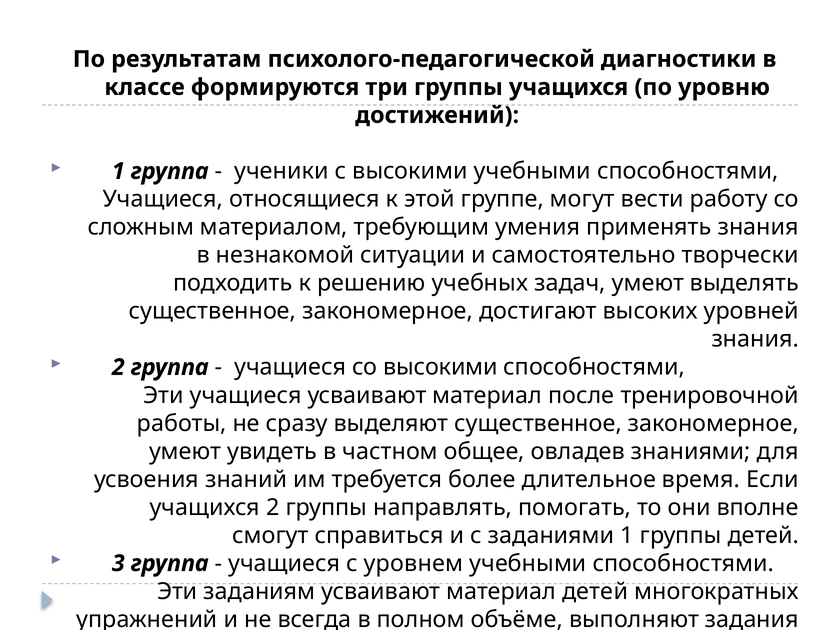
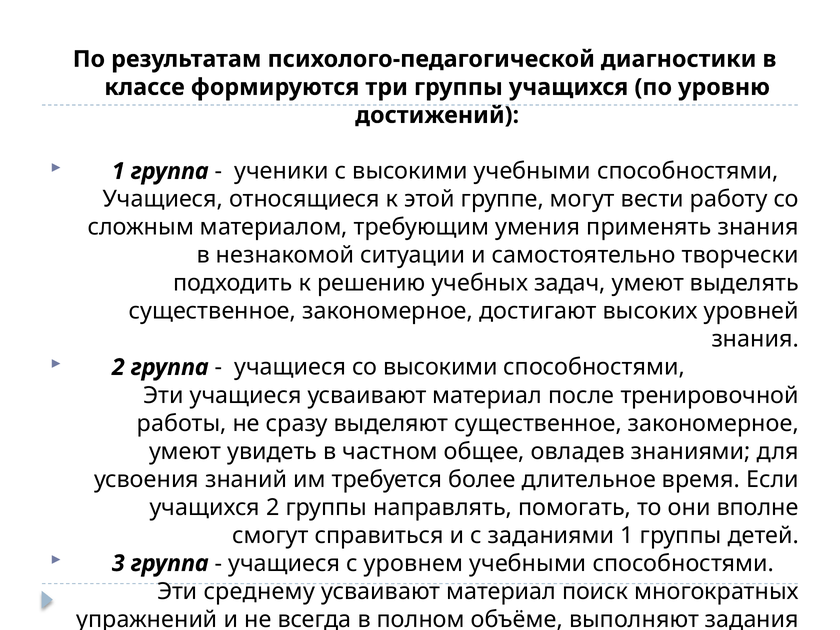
заданиям: заданиям -> среднему
материал детей: детей -> поиск
